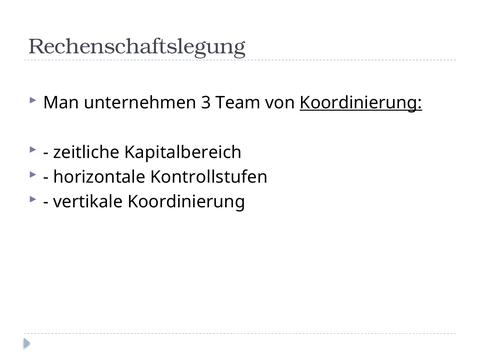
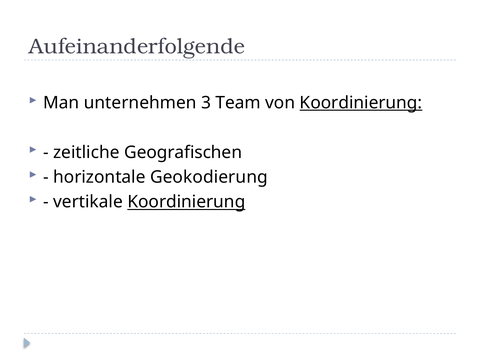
Rechenschaftslegung: Rechenschaftslegung -> Aufeinanderfolgende
Kapitalbereich: Kapitalbereich -> Geografischen
Kontrollstufen: Kontrollstufen -> Geokodierung
Koordinierung at (186, 202) underline: none -> present
